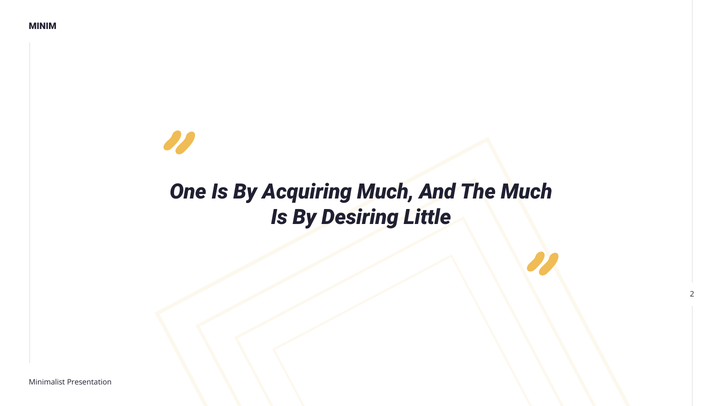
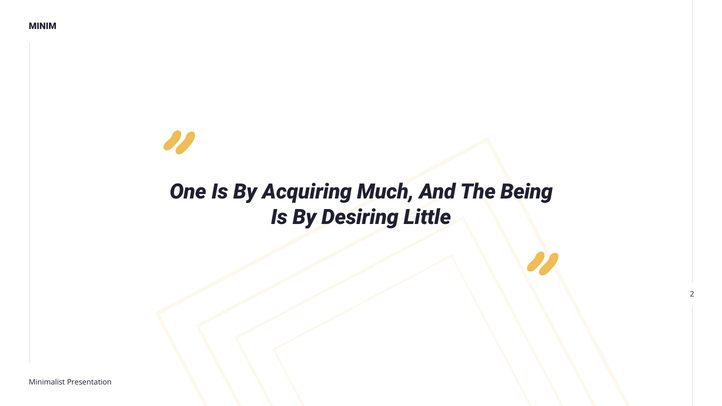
The Much: Much -> Being
